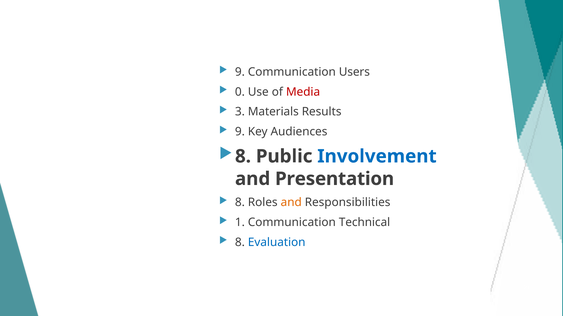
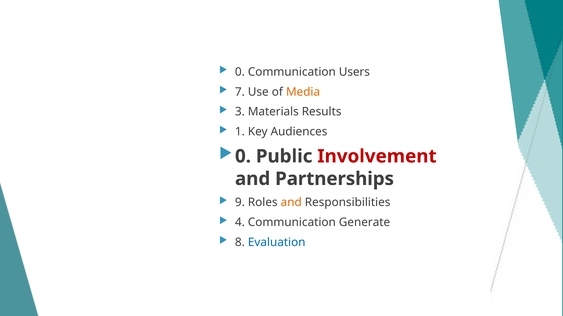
9 at (240, 72): 9 -> 0
0: 0 -> 7
Media colour: red -> orange
9 at (240, 132): 9 -> 1
8 at (243, 157): 8 -> 0
Involvement colour: blue -> red
Presentation: Presentation -> Partnerships
8 at (240, 203): 8 -> 9
1: 1 -> 4
Technical: Technical -> Generate
